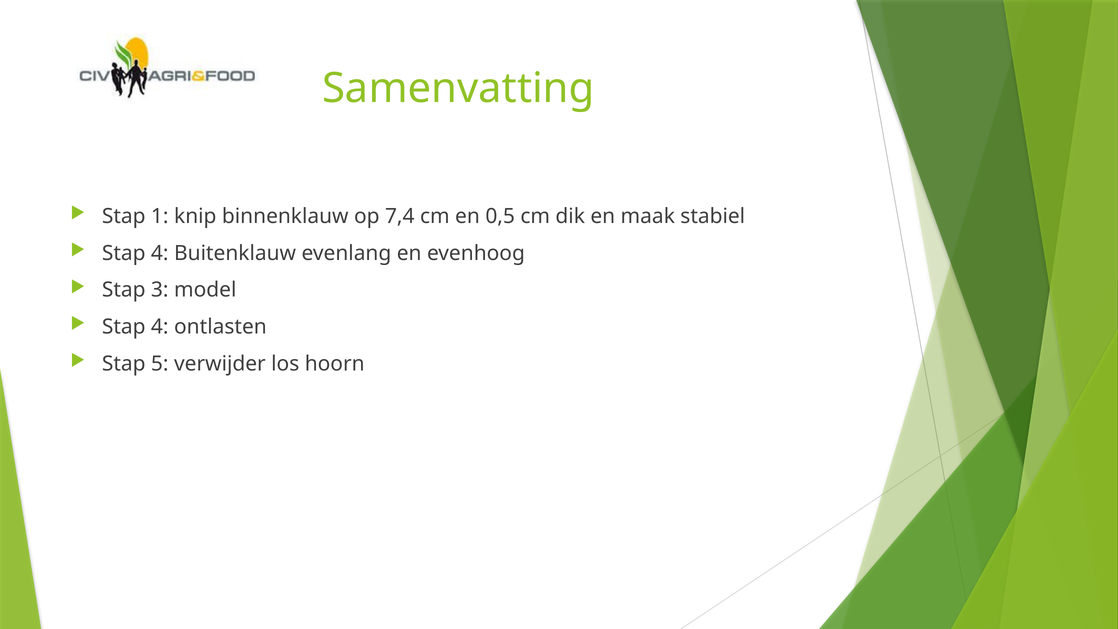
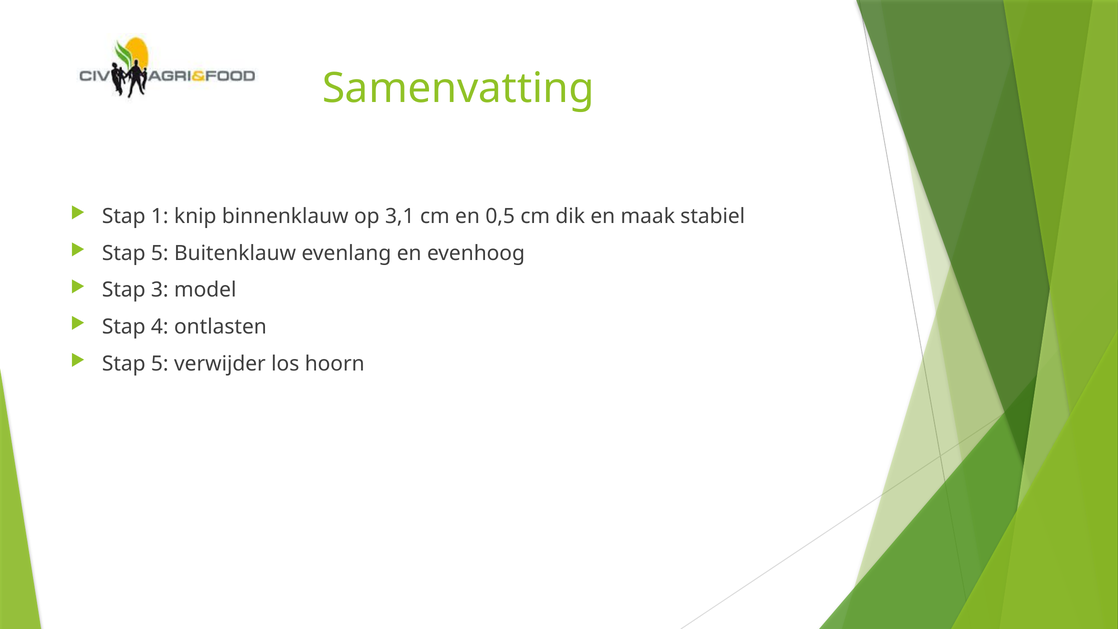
7,4: 7,4 -> 3,1
4 at (160, 253): 4 -> 5
